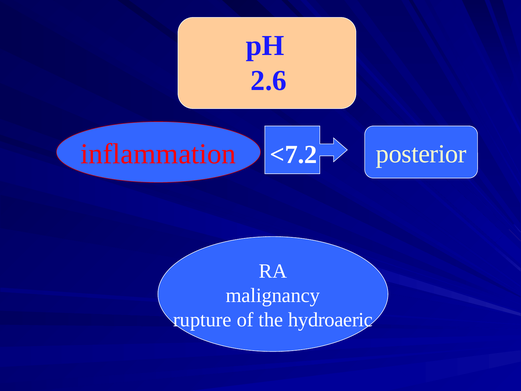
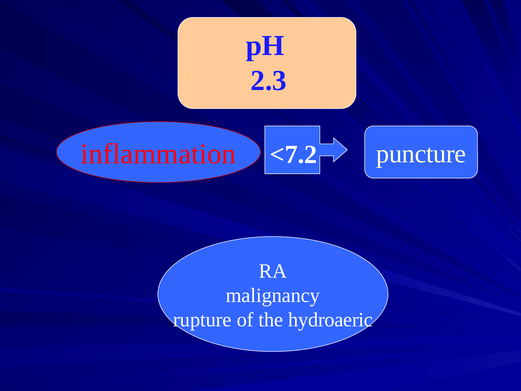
2.6: 2.6 -> 2.3
posterior: posterior -> puncture
